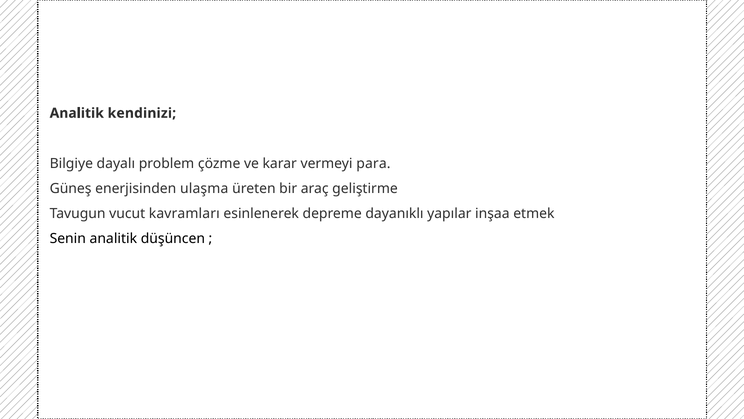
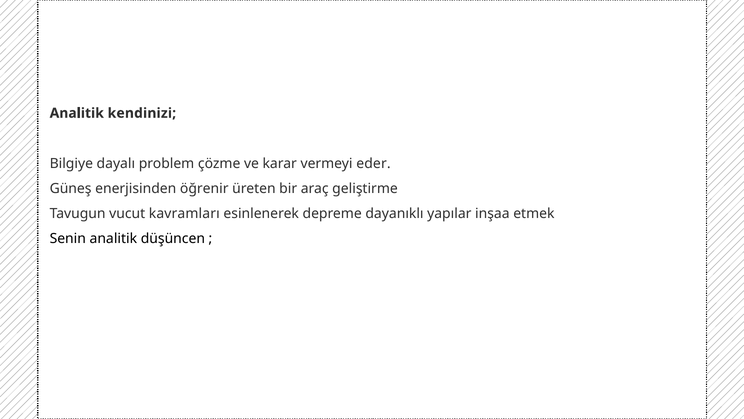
para: para -> eder
ulaşma: ulaşma -> öğrenir
